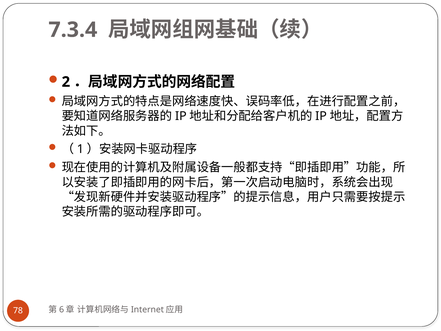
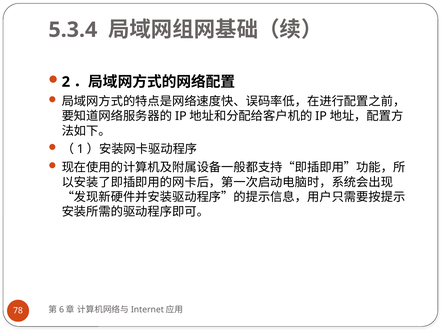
7.3.4: 7.3.4 -> 5.3.4
